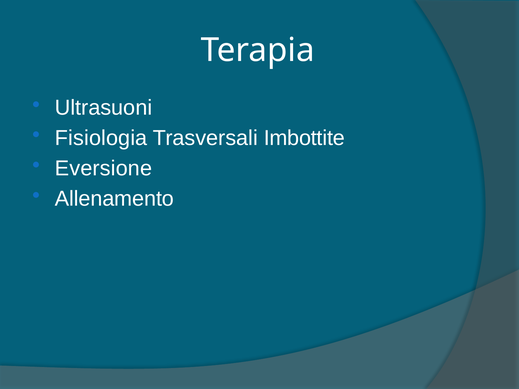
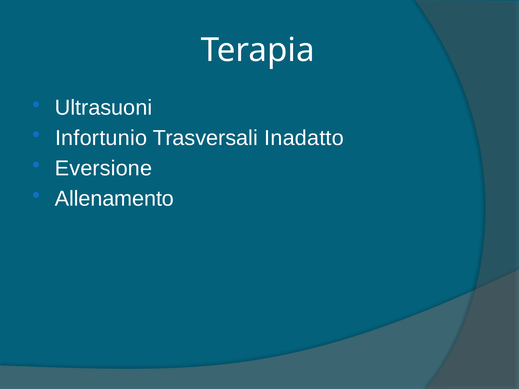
Fisiologia: Fisiologia -> Infortunio
Imbottite: Imbottite -> Inadatto
